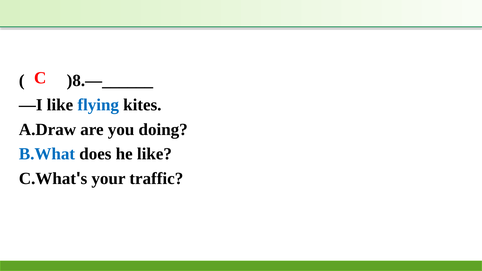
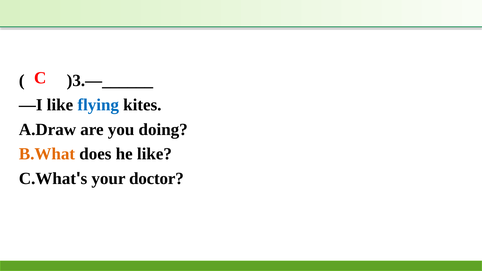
)8.—______: )8.—______ -> )3.—______
B.What colour: blue -> orange
traffic: traffic -> doctor
